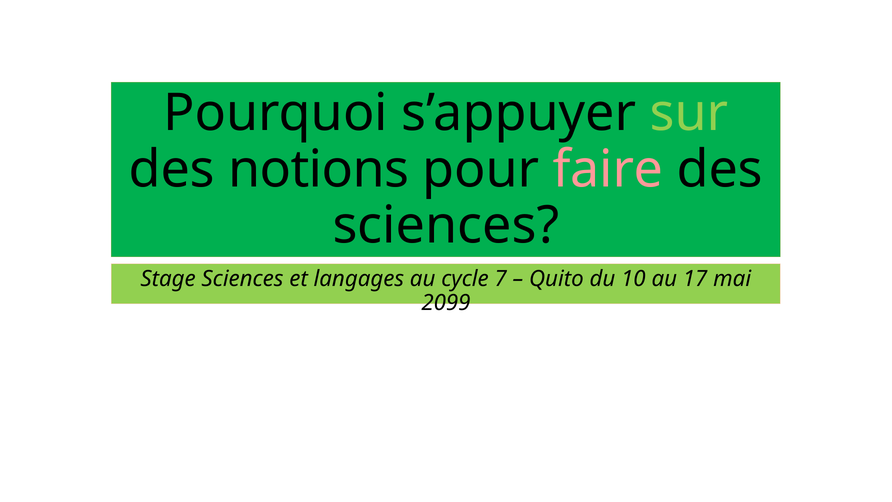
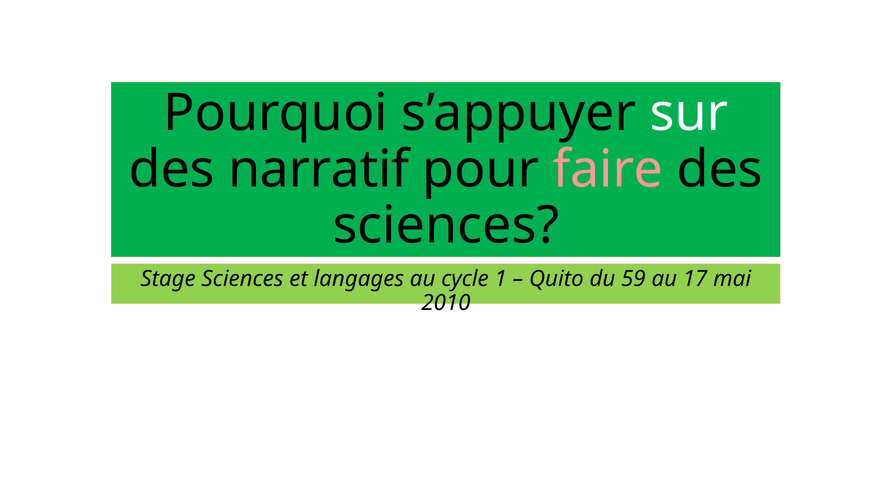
sur colour: light green -> white
notions: notions -> narratif
7: 7 -> 1
10: 10 -> 59
2099: 2099 -> 2010
